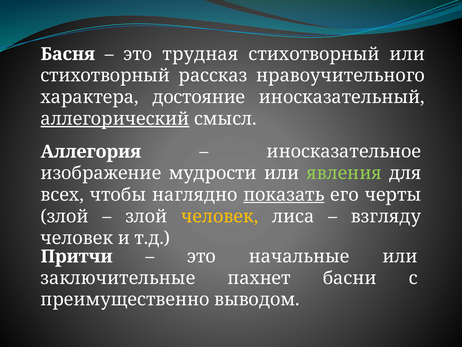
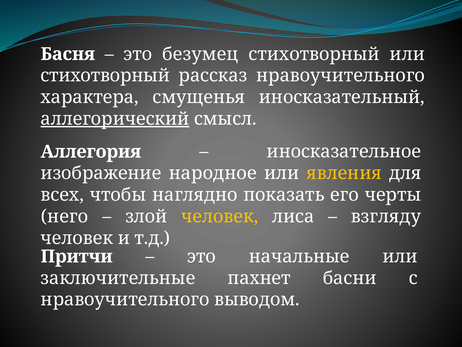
трудная: трудная -> безумец
достояние: достояние -> смущенья
мудрости: мудрости -> народное
явления colour: light green -> yellow
показать underline: present -> none
злой at (65, 216): злой -> него
преимущественно at (125, 299): преимущественно -> нравоучительного
